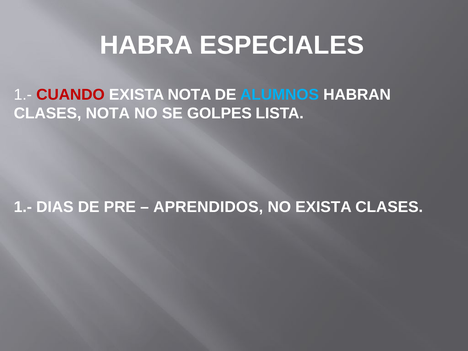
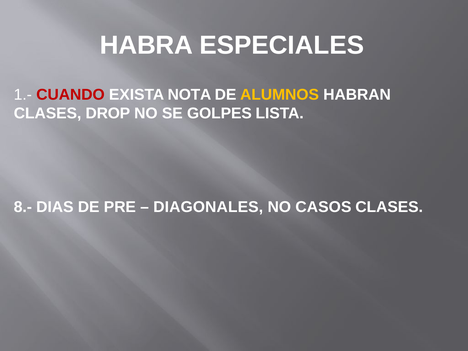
ALUMNOS colour: light blue -> yellow
CLASES NOTA: NOTA -> DROP
1.- at (23, 207): 1.- -> 8.-
APRENDIDOS: APRENDIDOS -> DIAGONALES
NO EXISTA: EXISTA -> CASOS
